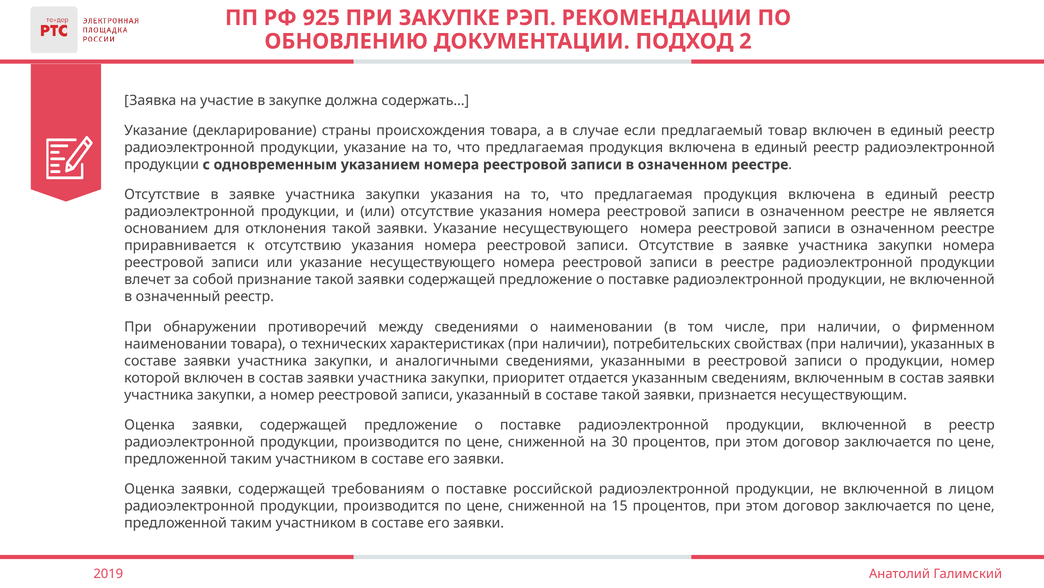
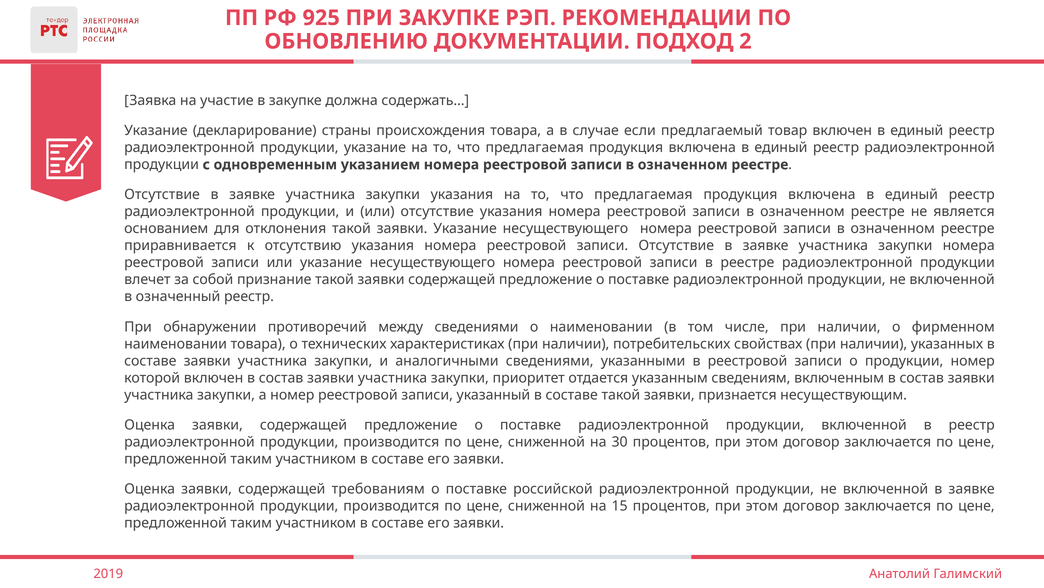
включенной в лицом: лицом -> заявке
